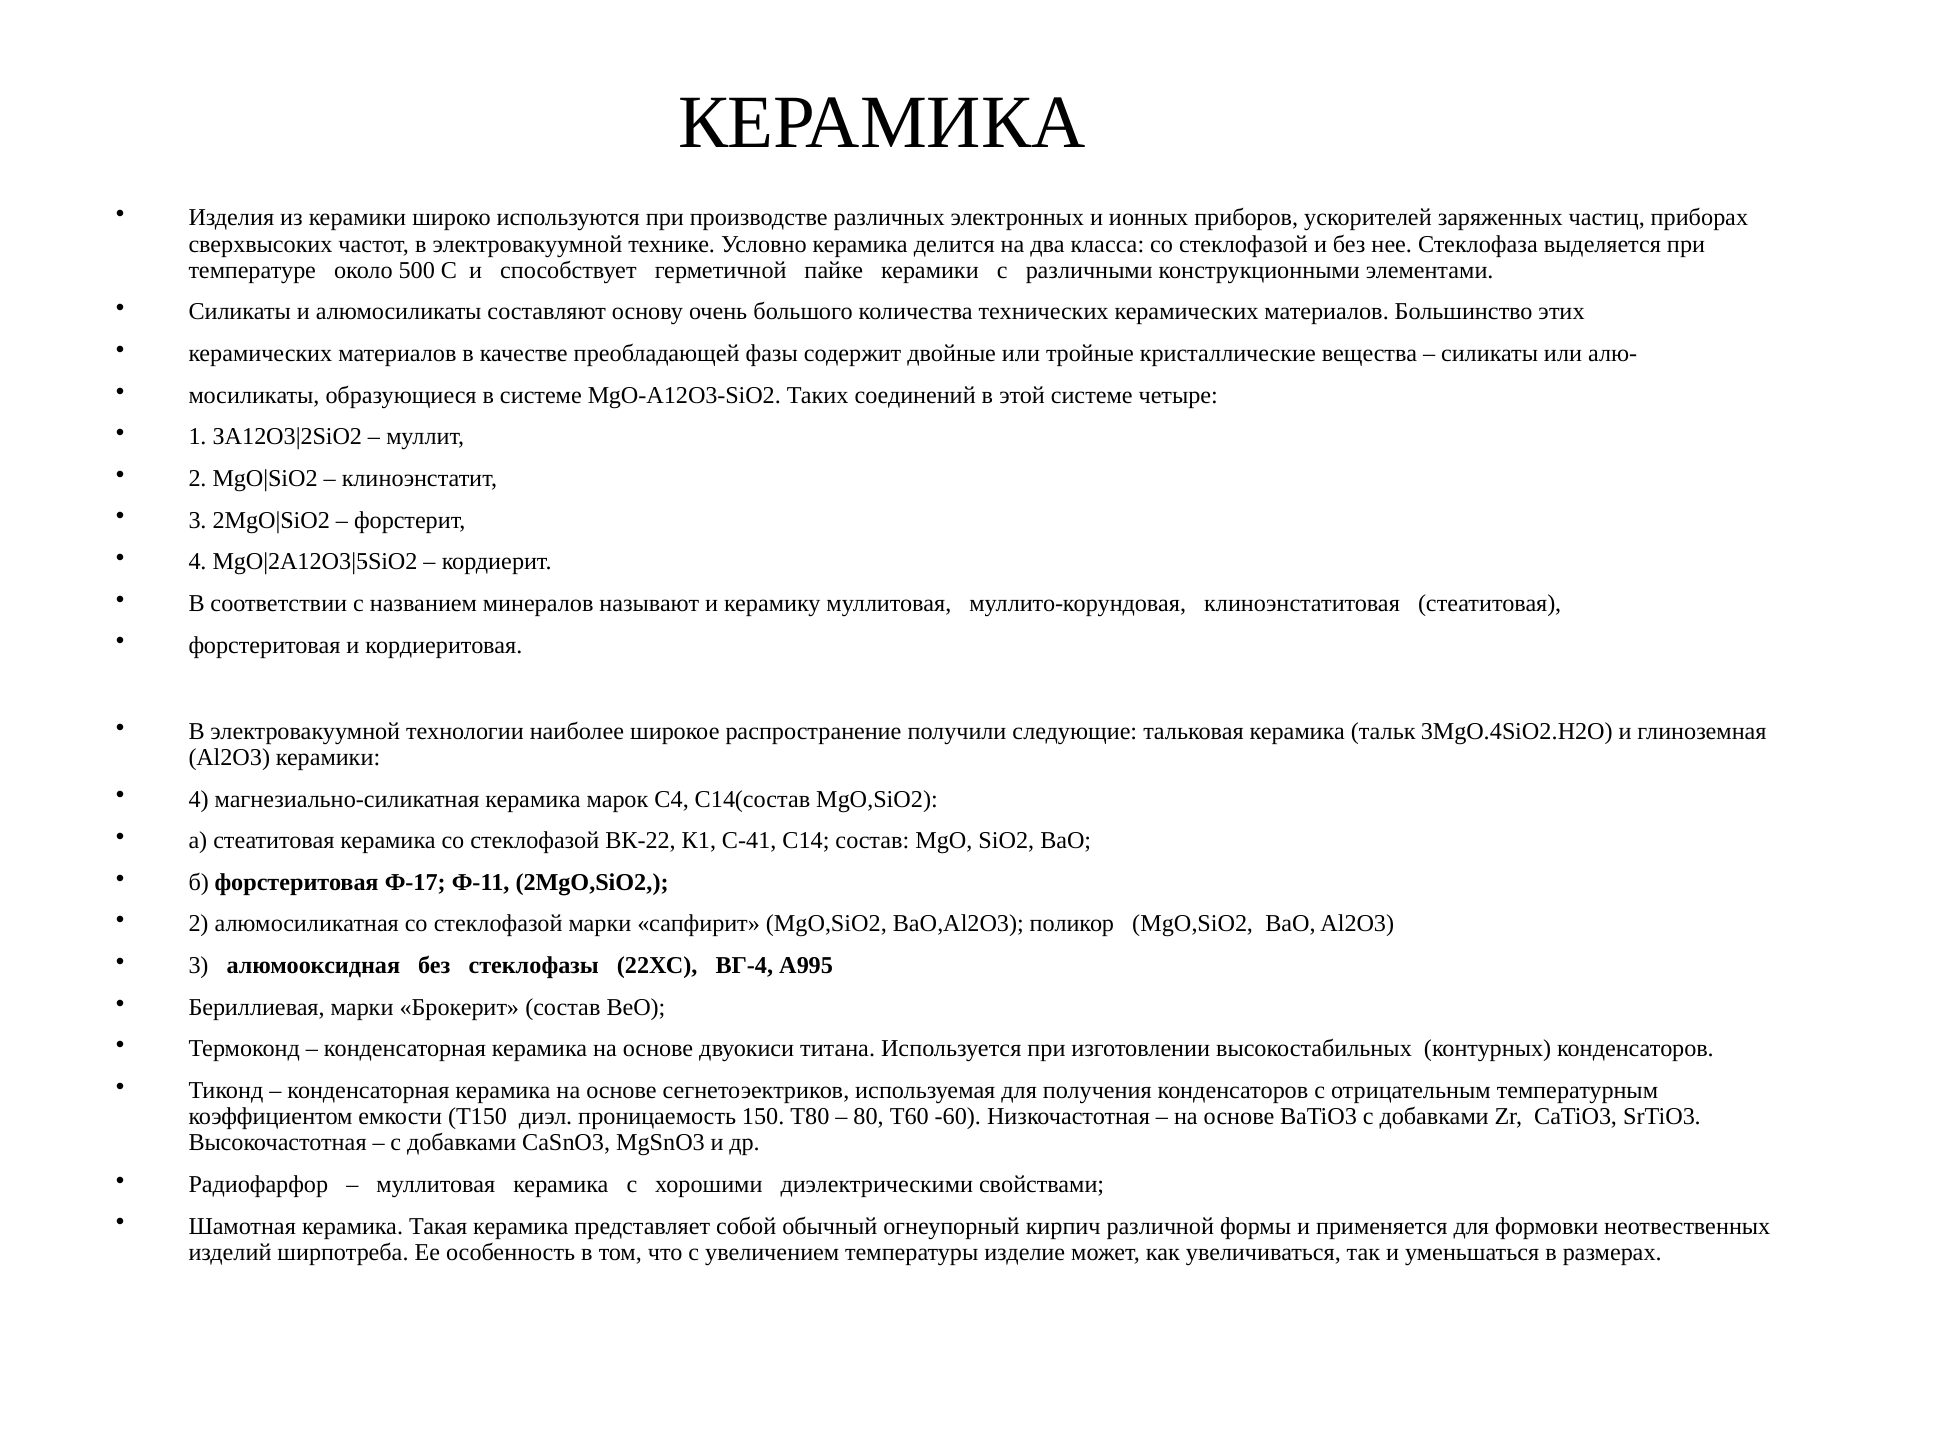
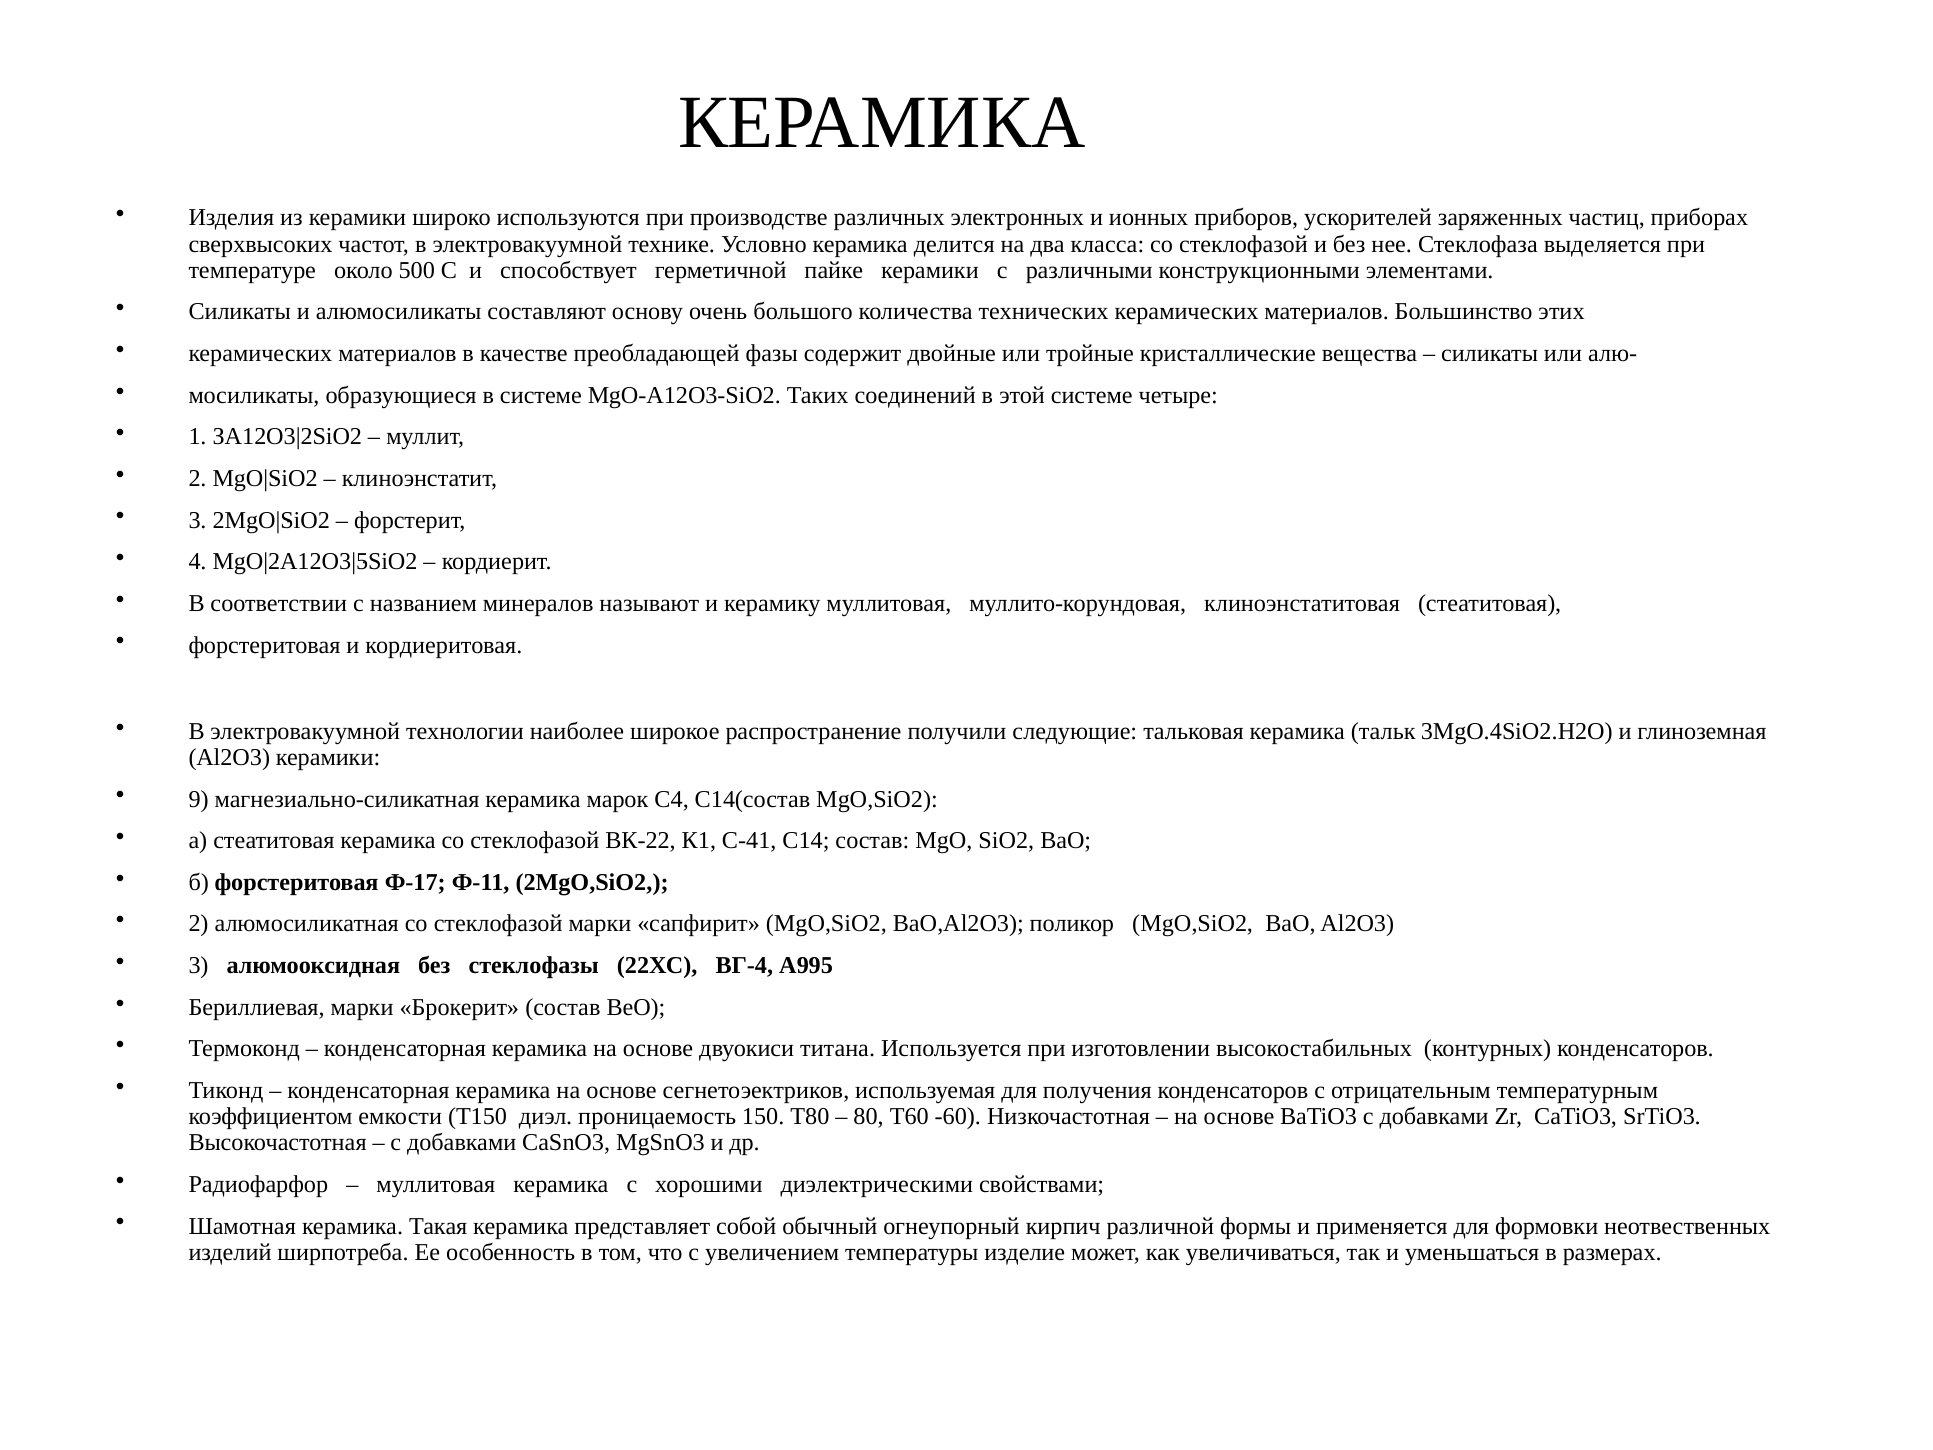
4 at (199, 799): 4 -> 9
